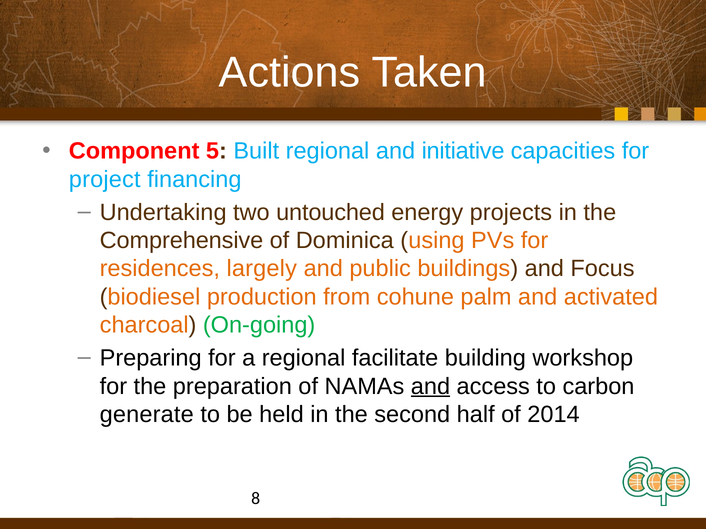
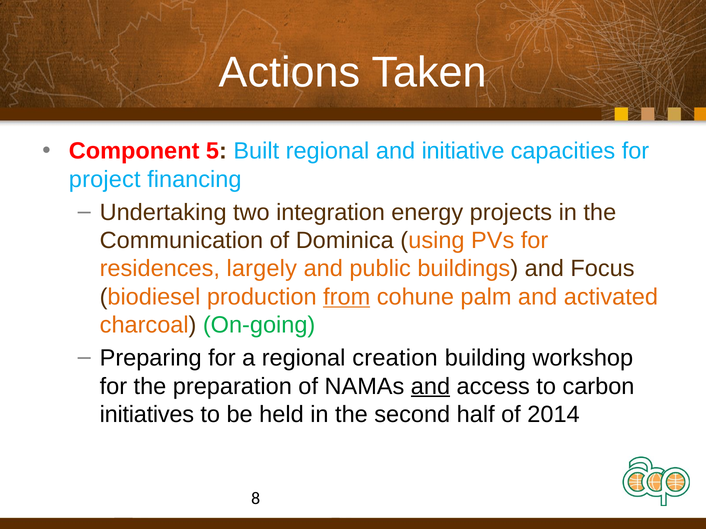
untouched: untouched -> integration
Comprehensive: Comprehensive -> Communication
from underline: none -> present
facilitate: facilitate -> creation
generate: generate -> initiatives
